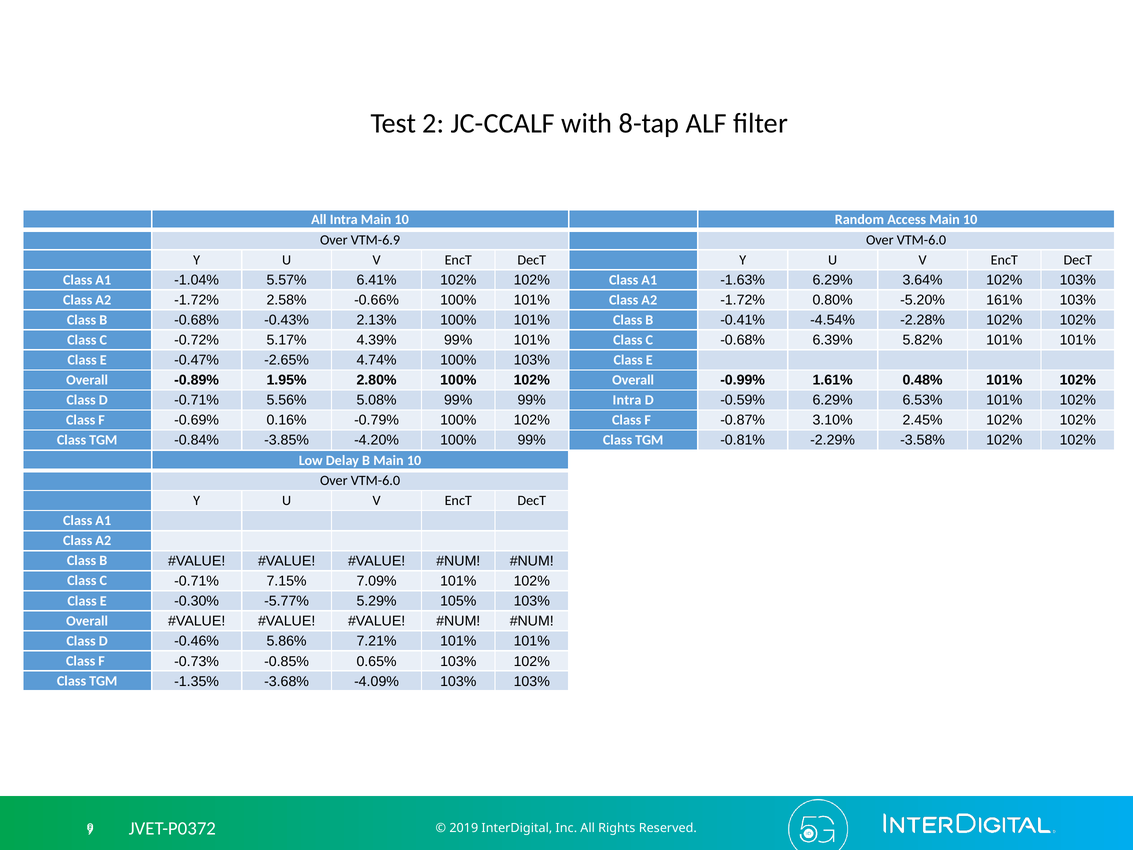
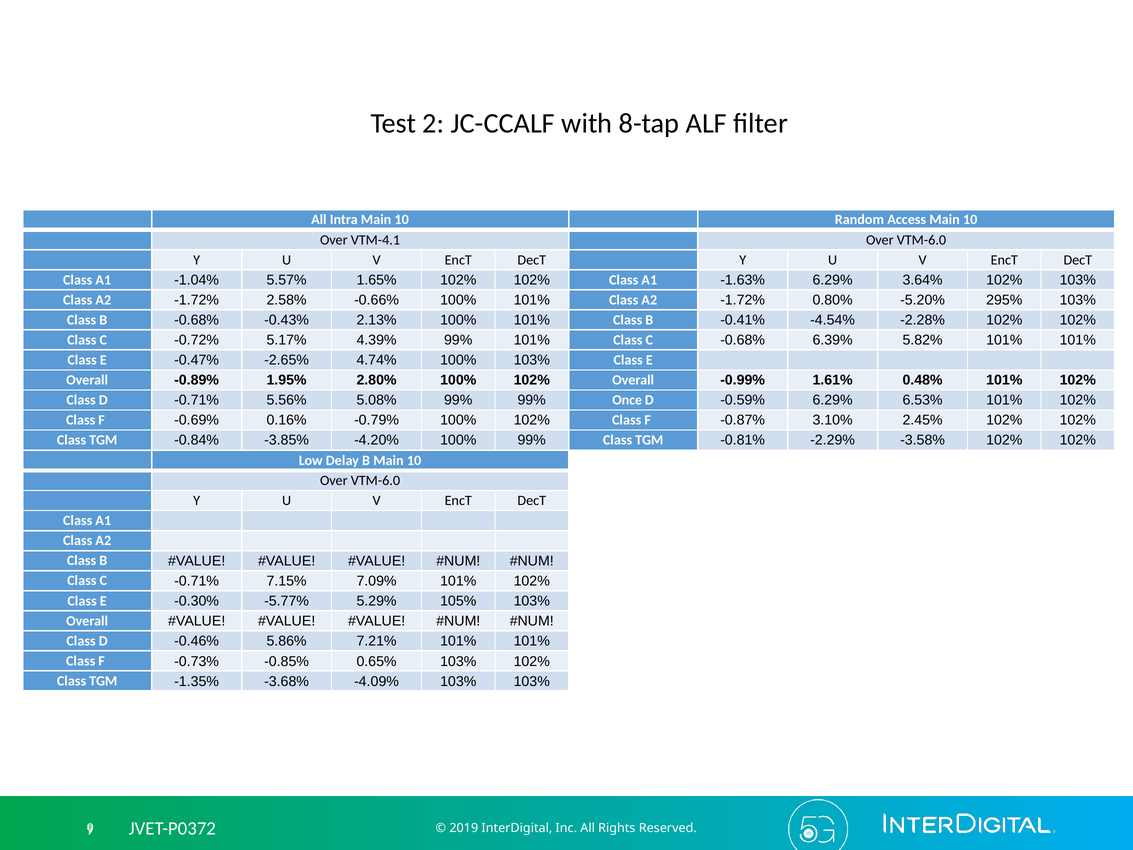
VTM-6.9: VTM-6.9 -> VTM-4.1
6.41%: 6.41% -> 1.65%
161%: 161% -> 295%
Intra at (627, 400): Intra -> Once
